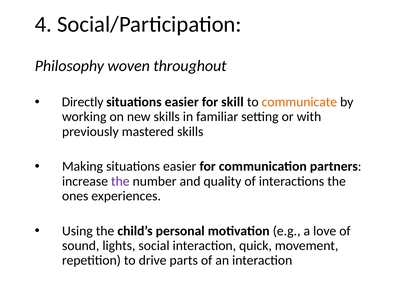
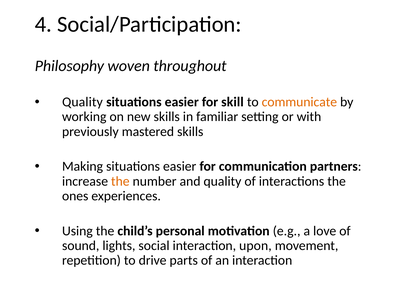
Directly at (83, 102): Directly -> Quality
the at (120, 181) colour: purple -> orange
quick: quick -> upon
